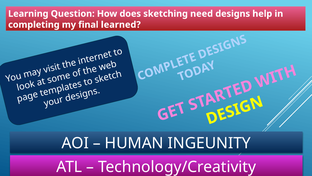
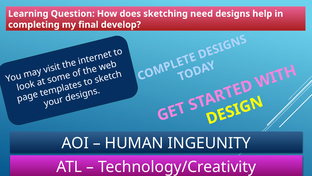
learned: learned -> develop
